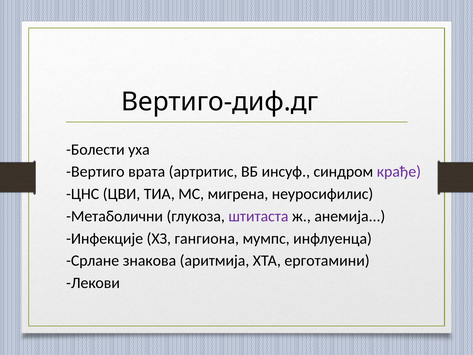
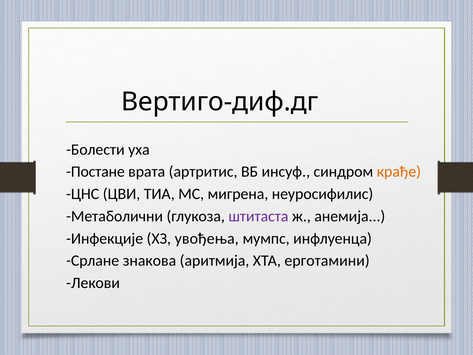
Вертиго: Вертиго -> Постане
крађе colour: purple -> orange
гангиона: гангиона -> увођења
